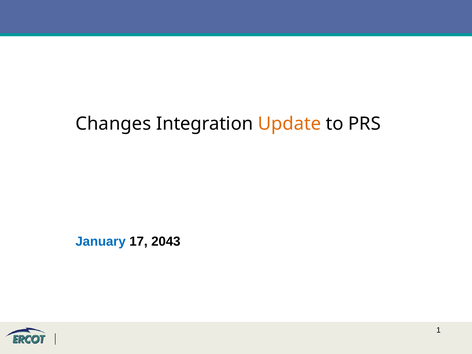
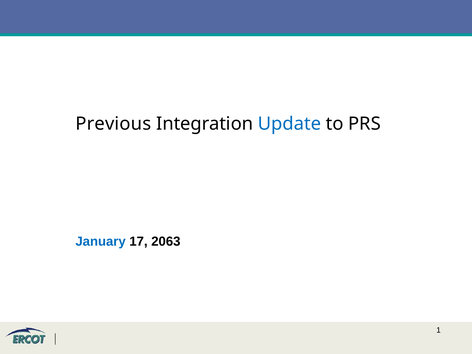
Changes: Changes -> Previous
Update colour: orange -> blue
2043: 2043 -> 2063
